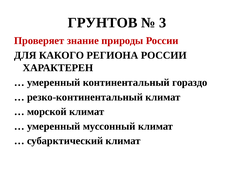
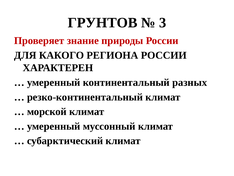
гораздо: гораздо -> разных
